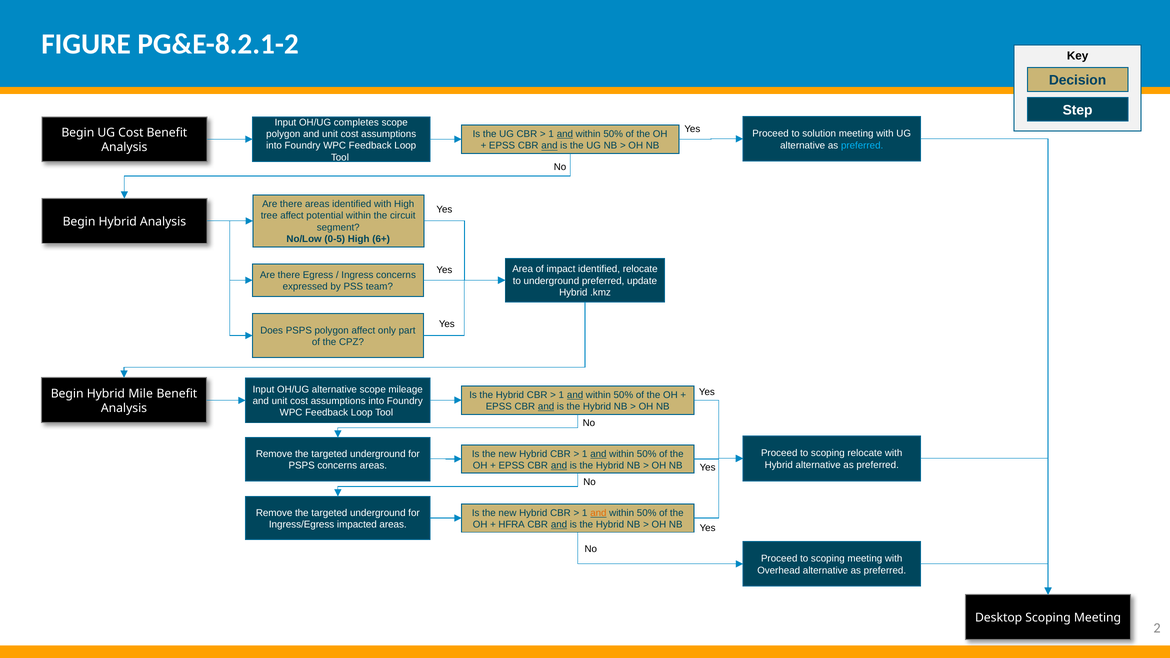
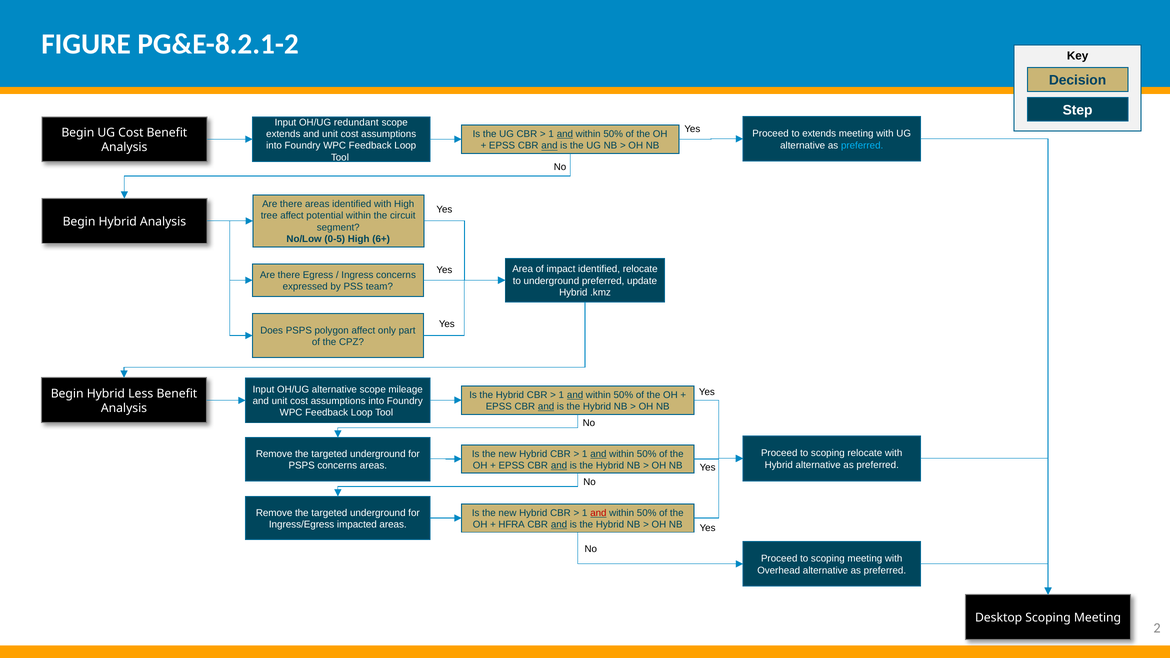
completes: completes -> redundant
to solution: solution -> extends
polygon at (283, 134): polygon -> extends
Mile: Mile -> Less
and at (598, 513) colour: orange -> red
